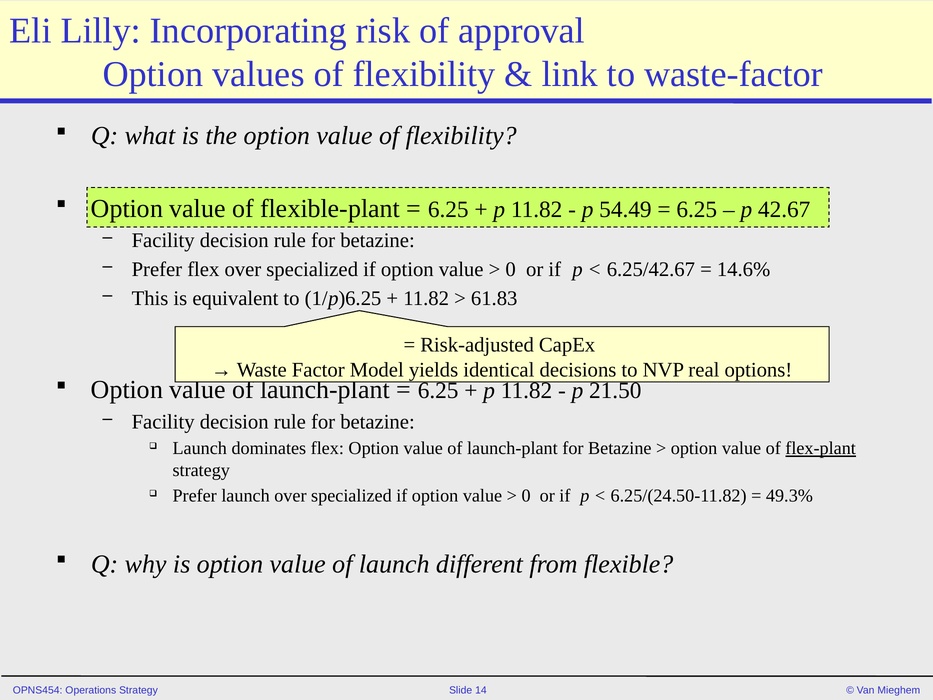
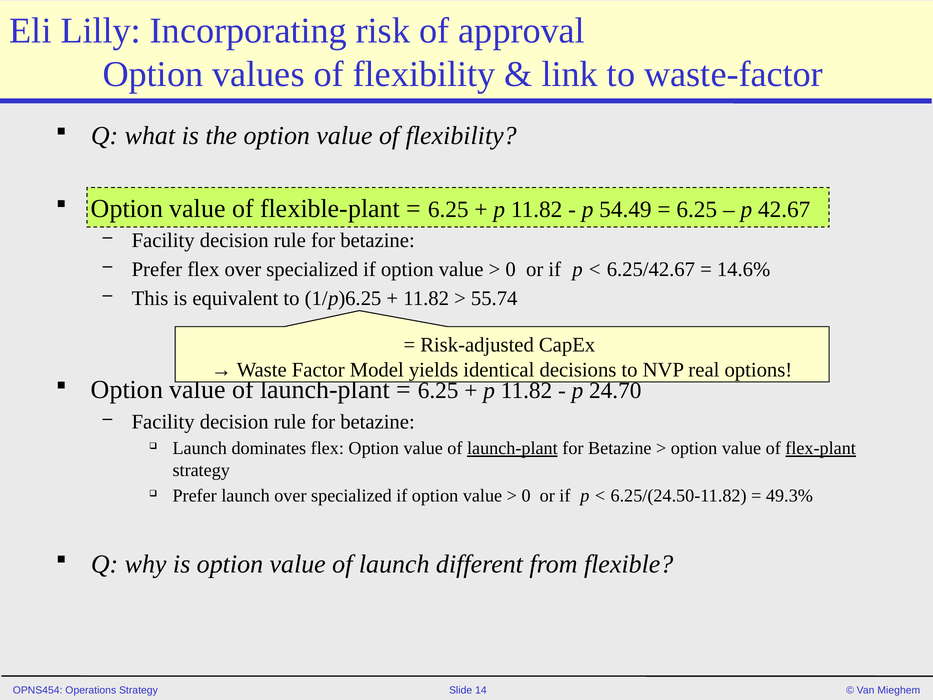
61.83: 61.83 -> 55.74
21.50: 21.50 -> 24.70
launch-plant at (512, 448) underline: none -> present
